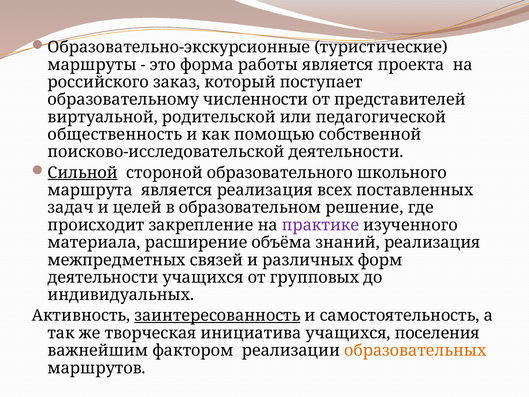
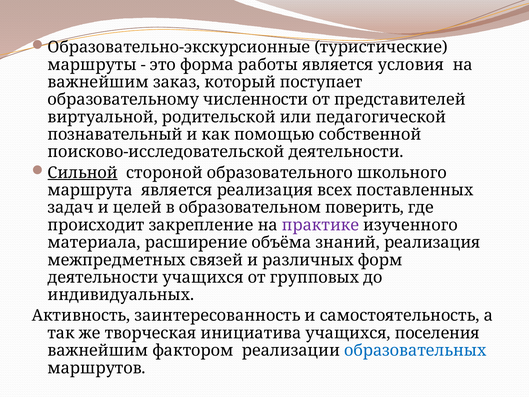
проекта: проекта -> условия
российского at (98, 82): российского -> важнейшим
общественность: общественность -> познавательный
решение: решение -> поверить
заинтересованность underline: present -> none
образовательных colour: orange -> blue
